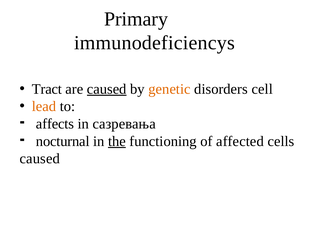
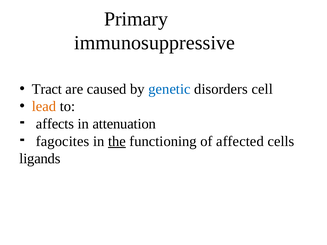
immunodeficiencys: immunodeficiencys -> immunosuppressive
caused at (107, 89) underline: present -> none
genetic colour: orange -> blue
сазревања: сазревања -> attenuation
nocturnal: nocturnal -> fagocites
caused at (40, 159): caused -> ligands
